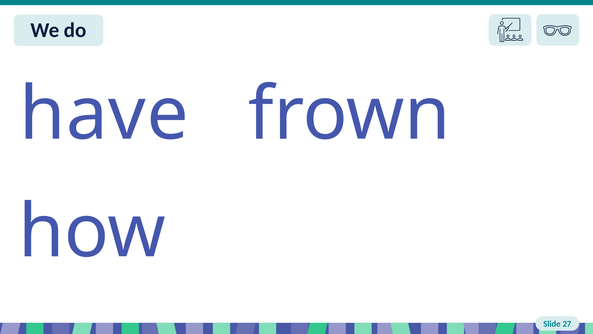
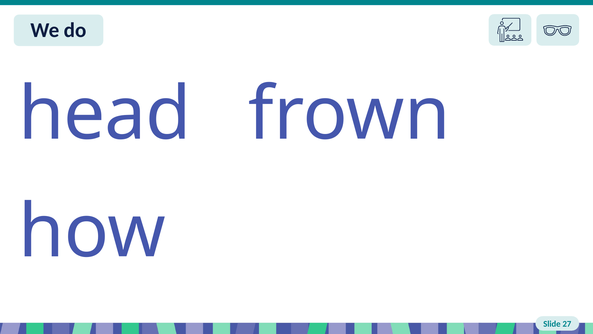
have: have -> head
